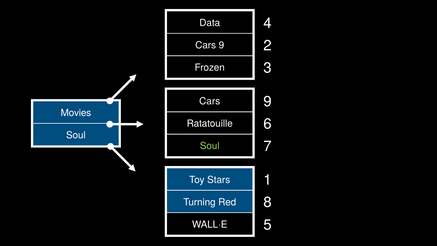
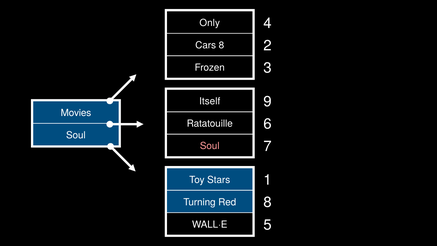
Data: Data -> Only
Cars 9: 9 -> 8
Cars at (210, 101): Cars -> Itself
Soul at (210, 146) colour: light green -> pink
